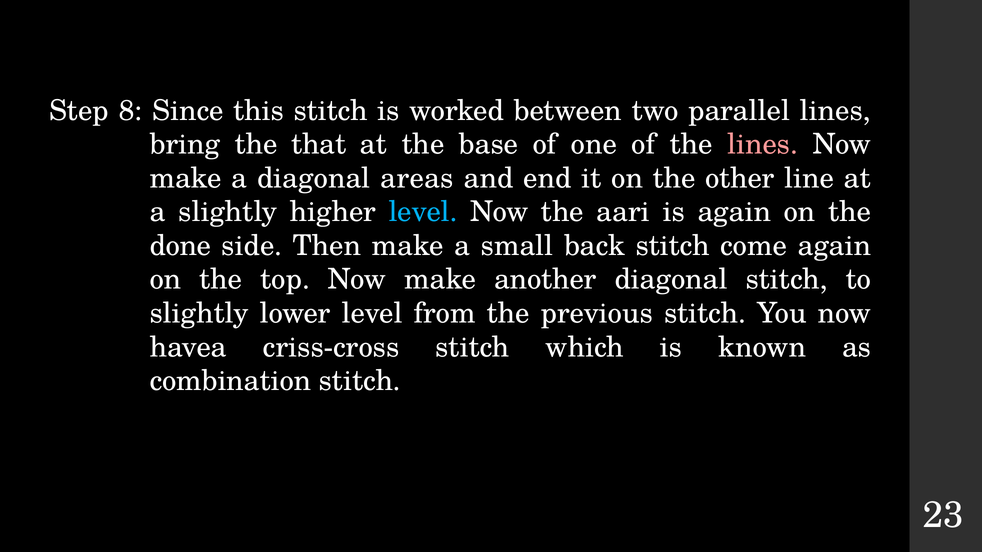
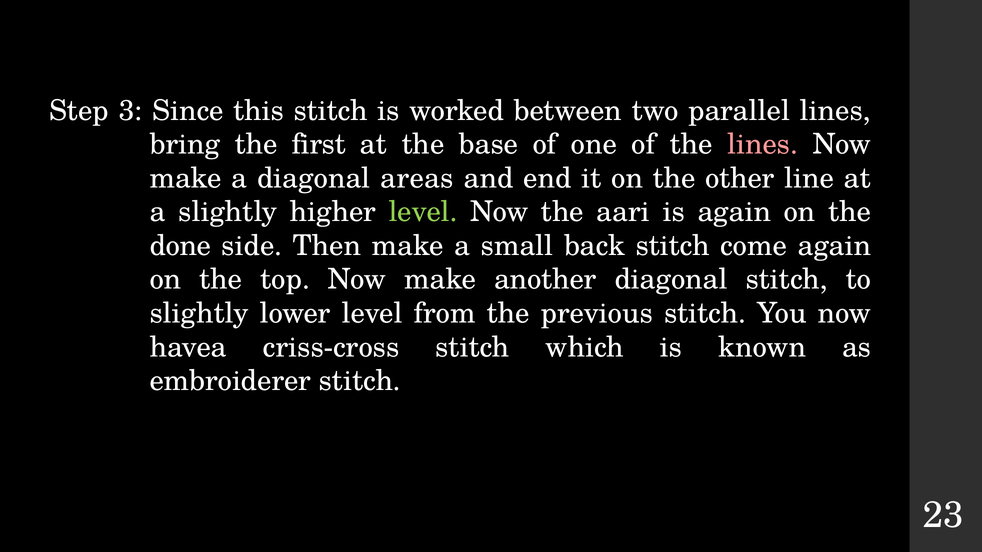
8: 8 -> 3
that: that -> first
level at (423, 212) colour: light blue -> light green
combination: combination -> embroiderer
